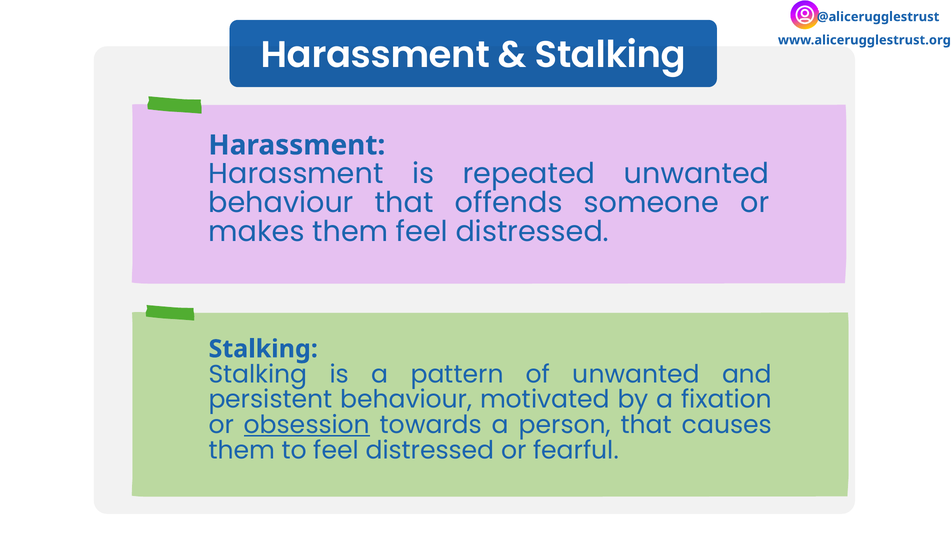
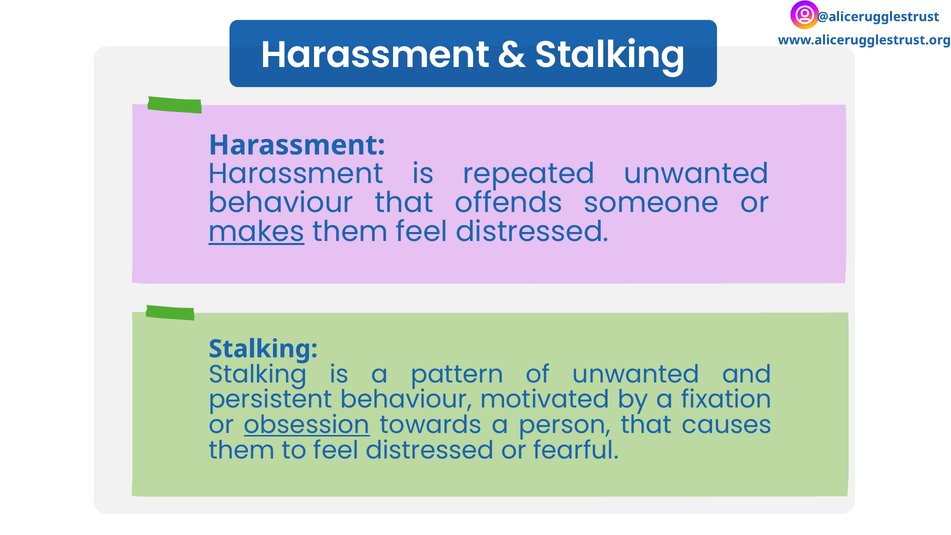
makes underline: none -> present
